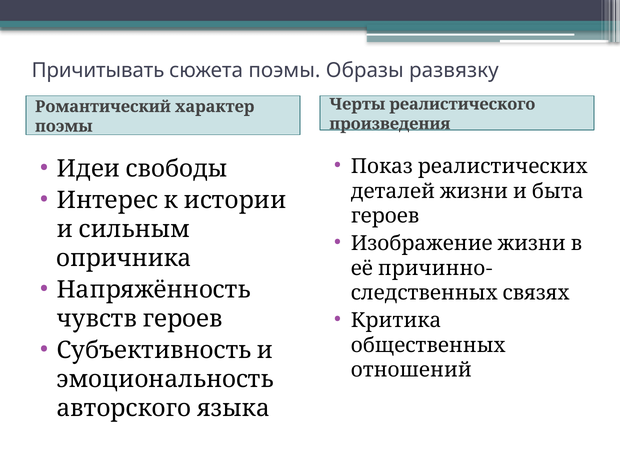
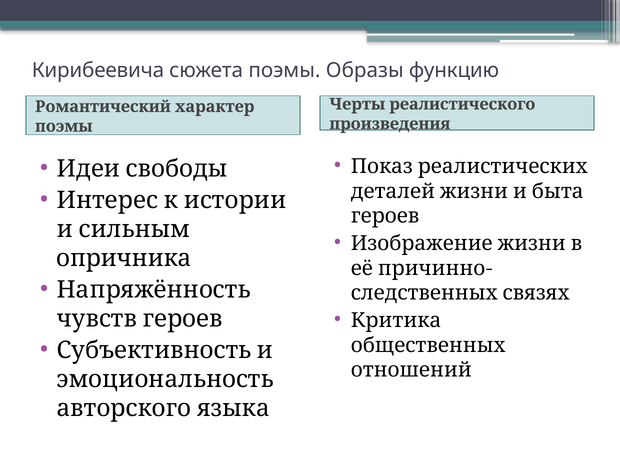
Причитывать: Причитывать -> Кирибеевича
развязку: развязку -> функцию
